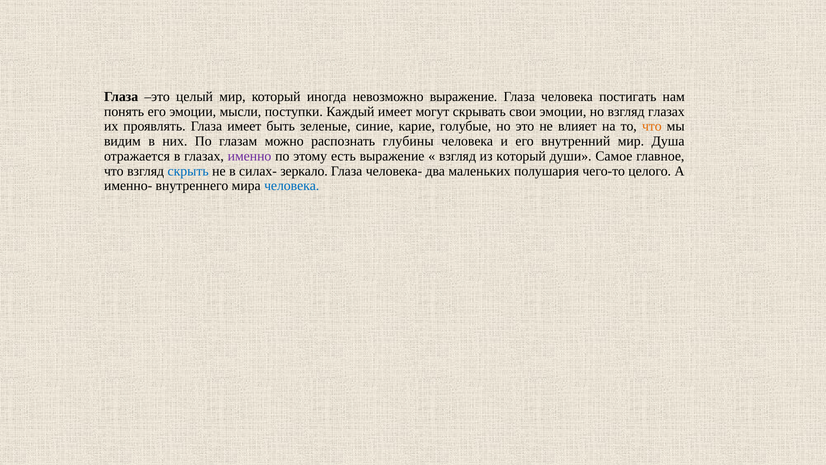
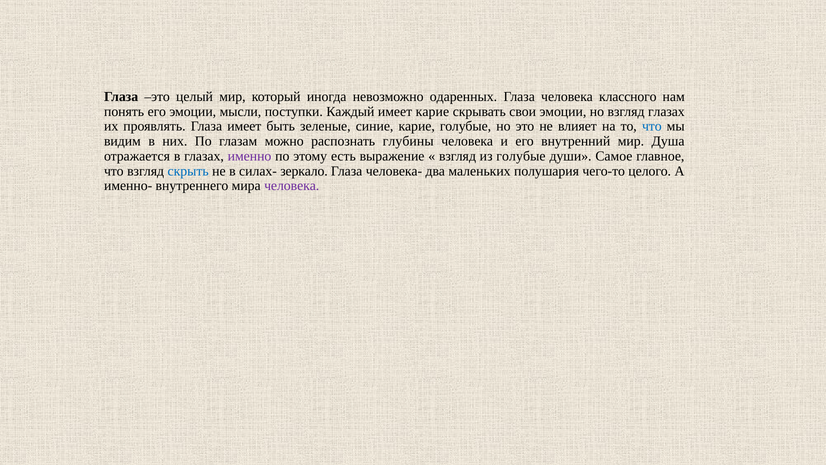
невозможно выражение: выражение -> одаренных
постигать: постигать -> классного
имеет могут: могут -> карие
что at (652, 126) colour: orange -> blue
из который: который -> голубые
человека at (292, 186) colour: blue -> purple
